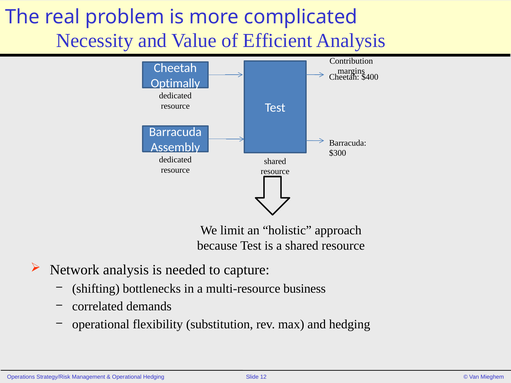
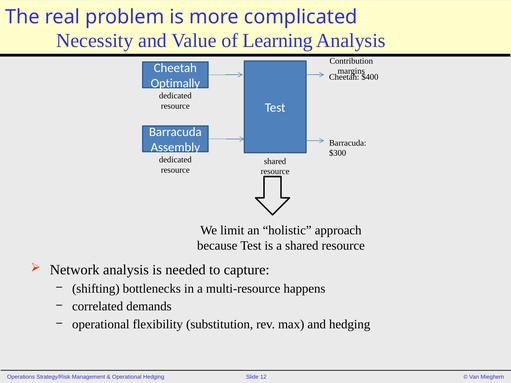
Efficient: Efficient -> Learning
business: business -> happens
